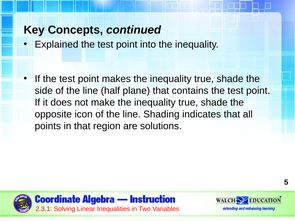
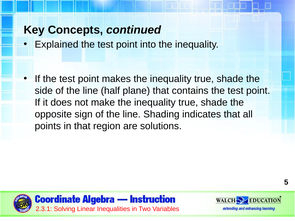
icon: icon -> sign
